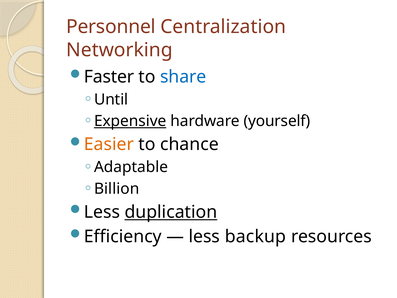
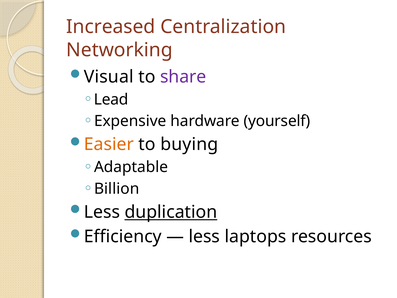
Personnel: Personnel -> Increased
Faster: Faster -> Visual
share colour: blue -> purple
Until: Until -> Lead
Expensive underline: present -> none
chance: chance -> buying
backup: backup -> laptops
